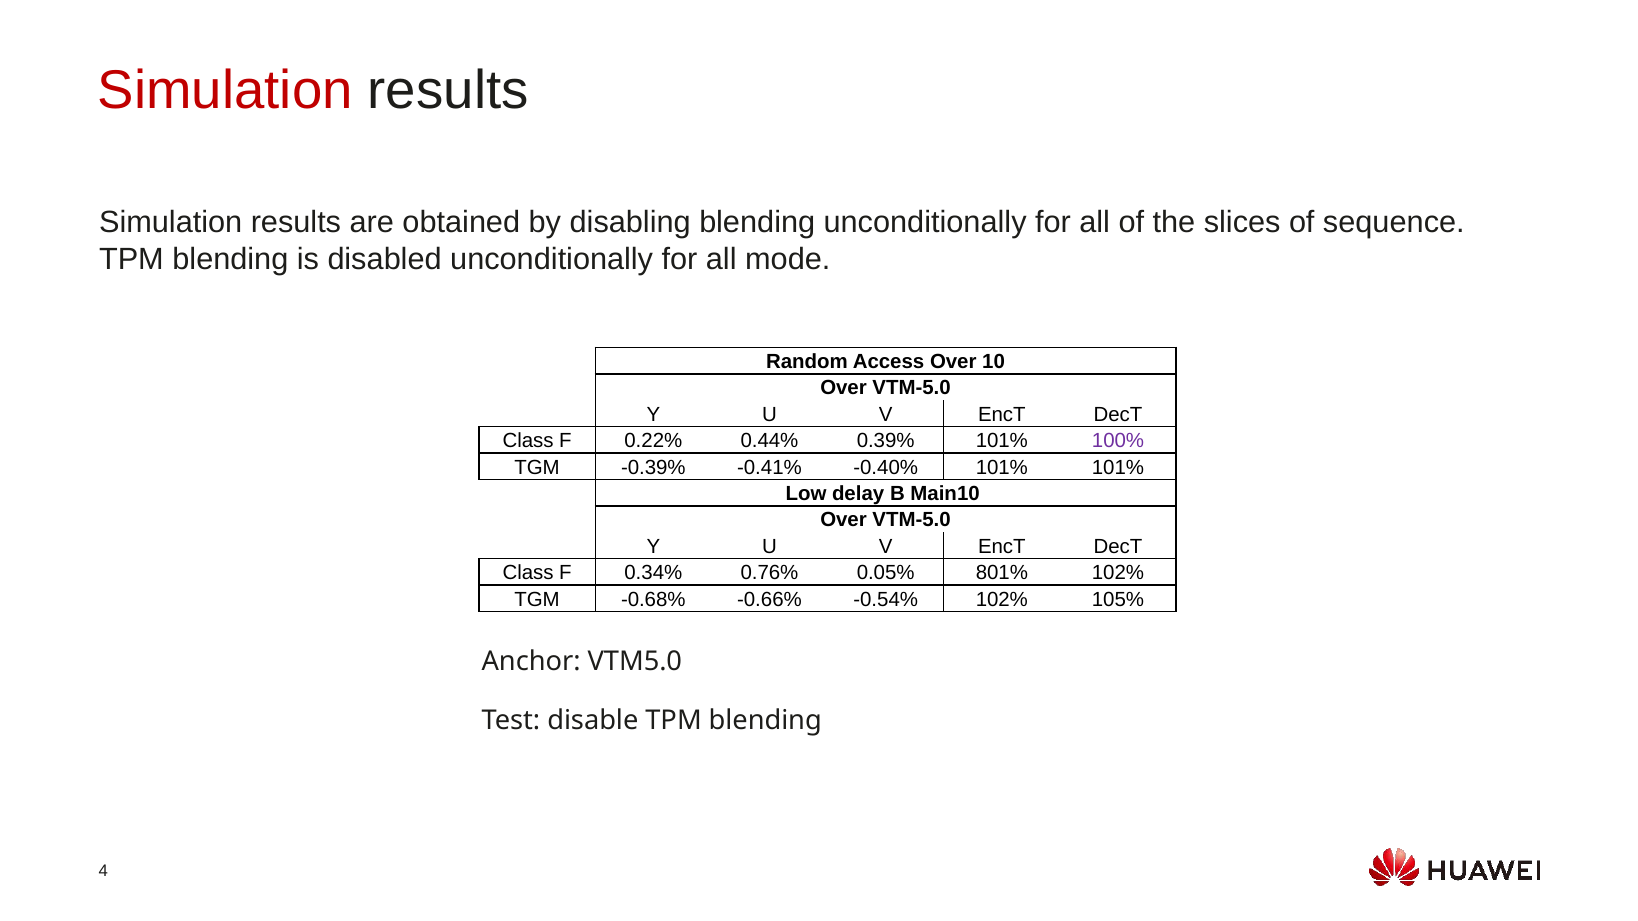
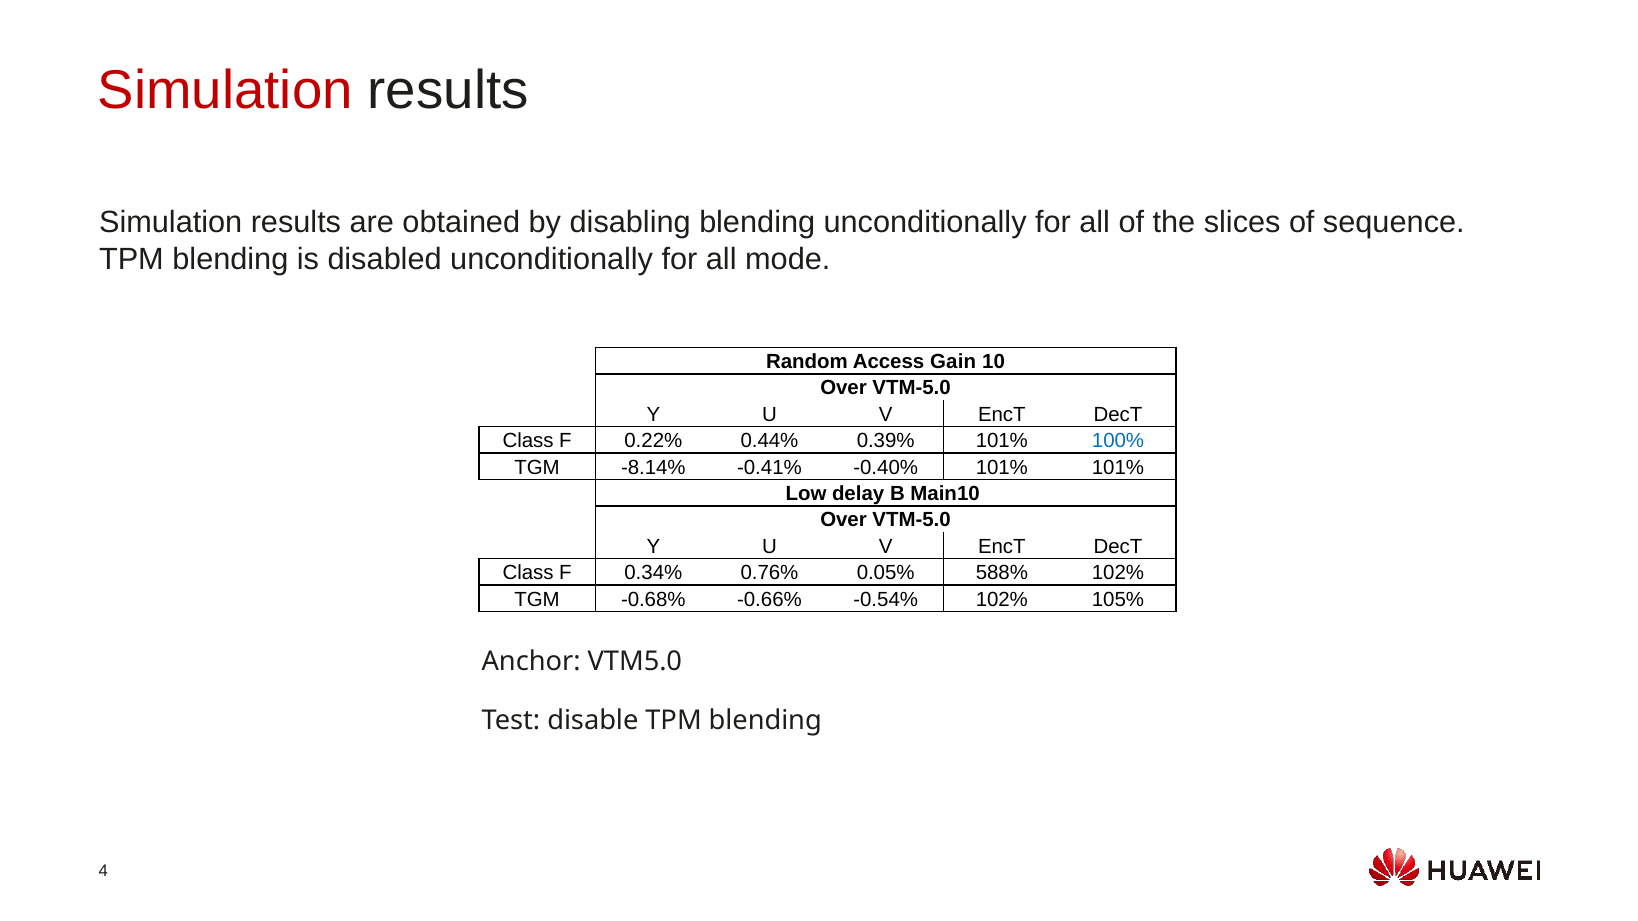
Access Over: Over -> Gain
100% colour: purple -> blue
-0.39%: -0.39% -> -8.14%
801%: 801% -> 588%
